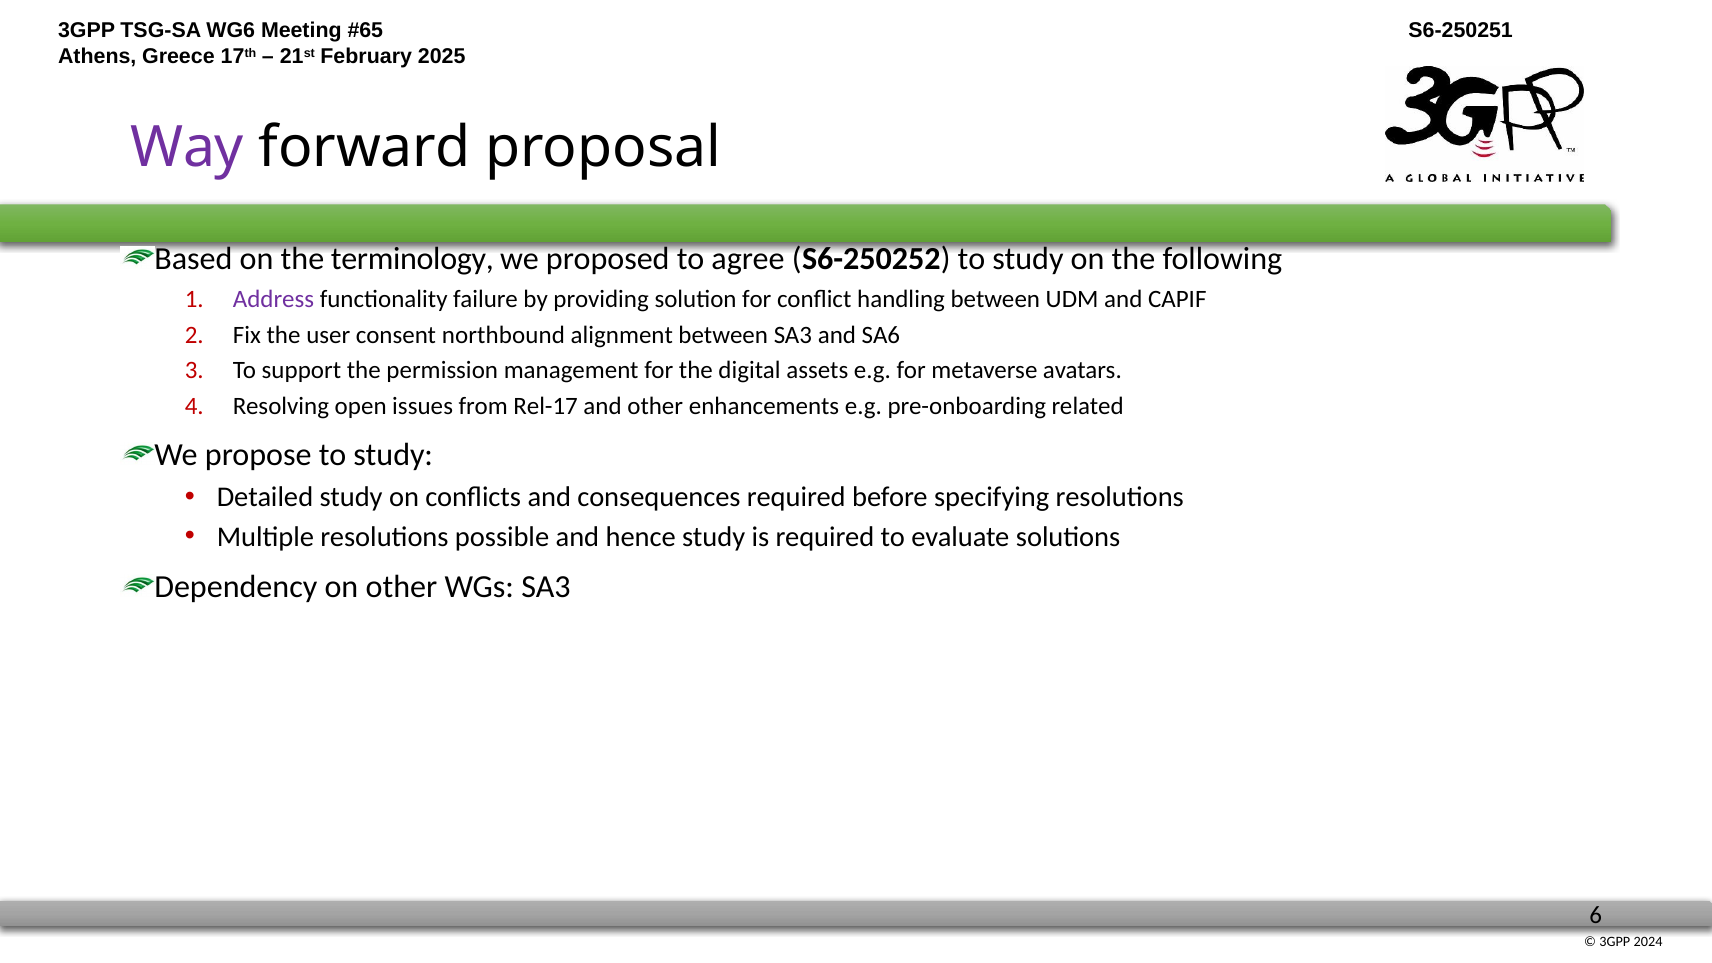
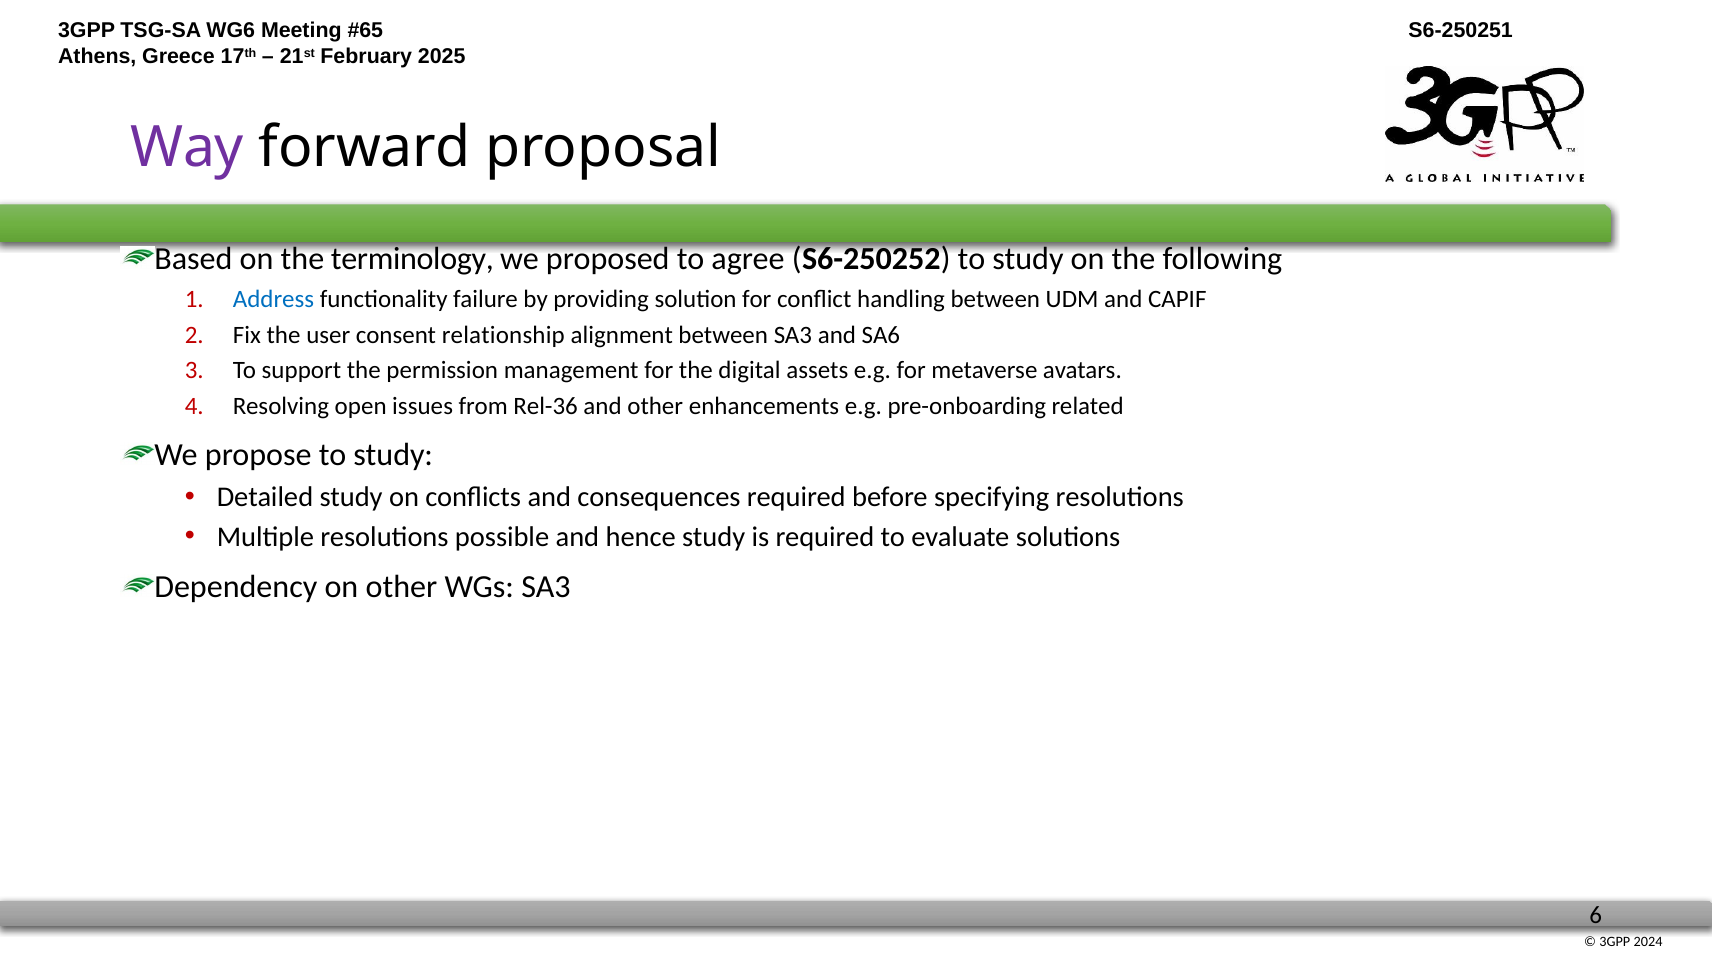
Address colour: purple -> blue
northbound: northbound -> relationship
Rel-17: Rel-17 -> Rel-36
